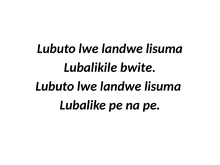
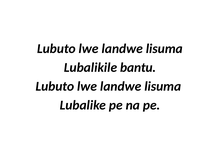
bwite: bwite -> bantu
